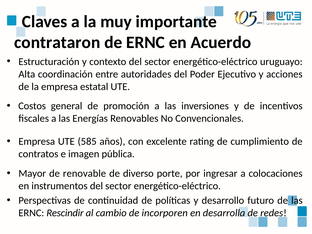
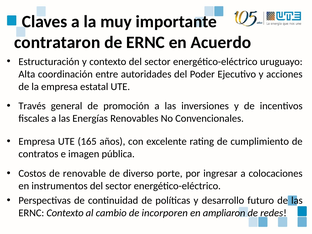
Costos: Costos -> Través
585: 585 -> 165
Mayor: Mayor -> Costos
ERNC Rescindir: Rescindir -> Contexto
desarrolla: desarrolla -> ampliaron
